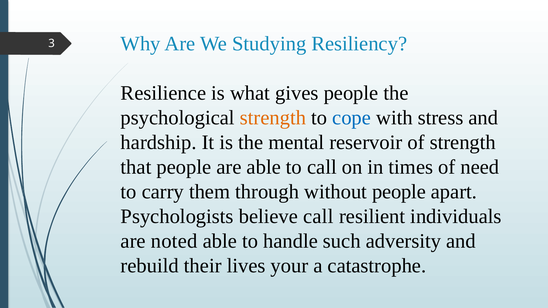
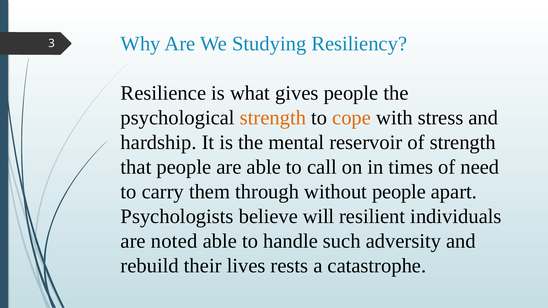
cope colour: blue -> orange
believe call: call -> will
your: your -> rests
